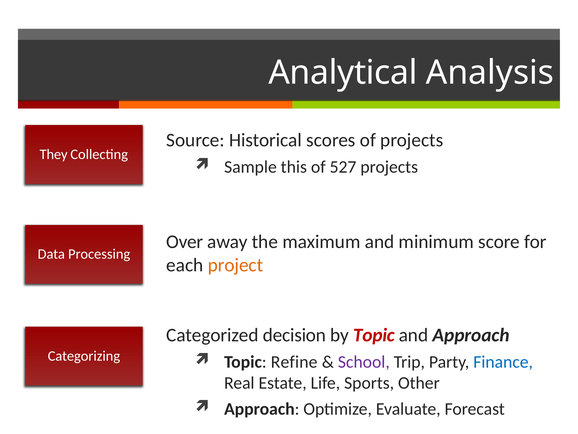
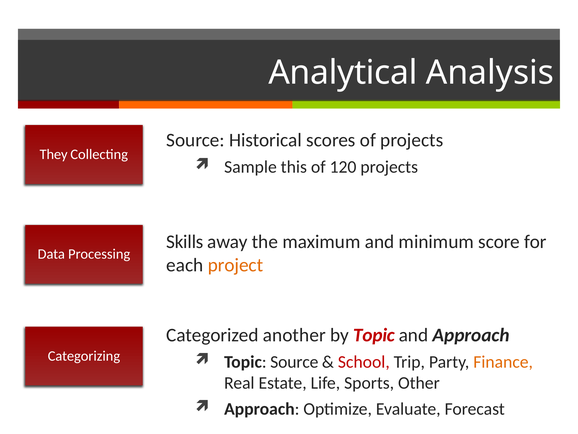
527: 527 -> 120
Over: Over -> Skills
decision: decision -> another
Topic Refine: Refine -> Source
School colour: purple -> red
Finance colour: blue -> orange
